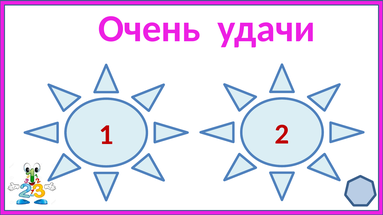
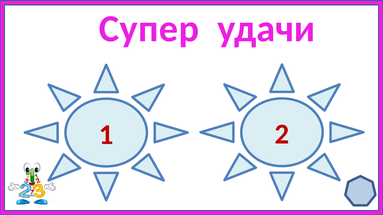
Очень: Очень -> Супер
